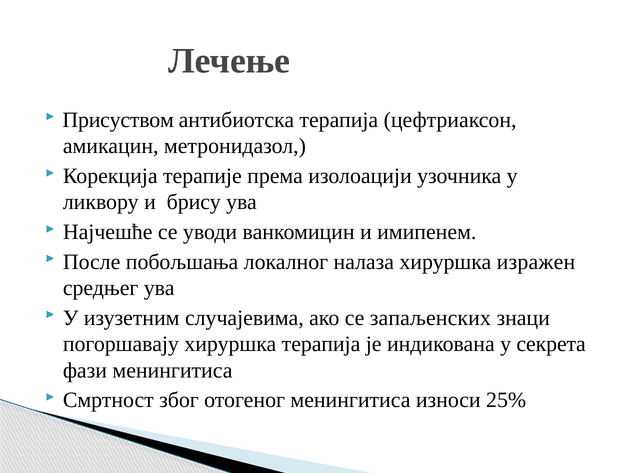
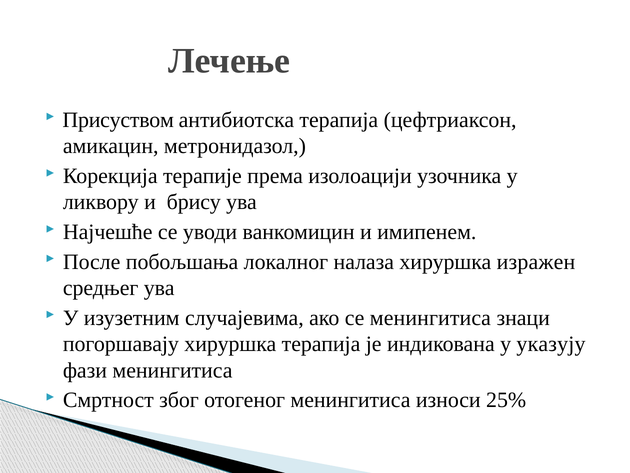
се запаљенских: запаљенских -> менингитиса
секрета: секрета -> указују
